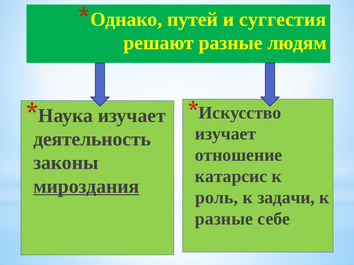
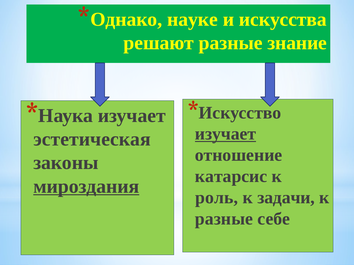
путей: путей -> науке
суггестия: суггестия -> искусства
людям: людям -> знание
изучает at (226, 134) underline: none -> present
деятельность: деятельность -> эстетическая
